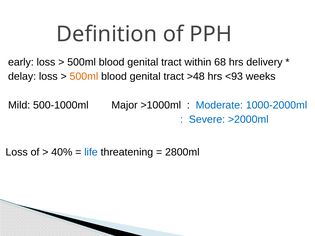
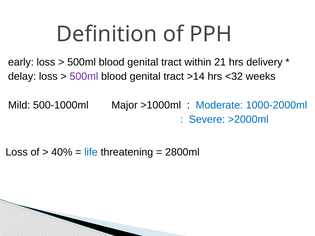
68: 68 -> 21
500ml at (84, 77) colour: orange -> purple
>48: >48 -> >14
<93: <93 -> <32
